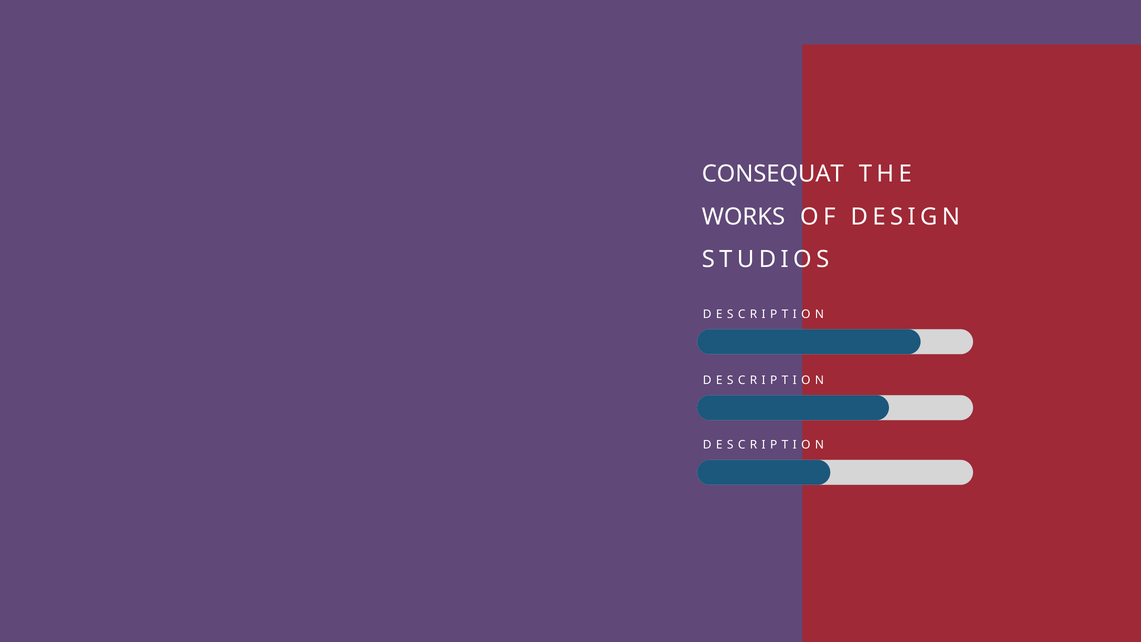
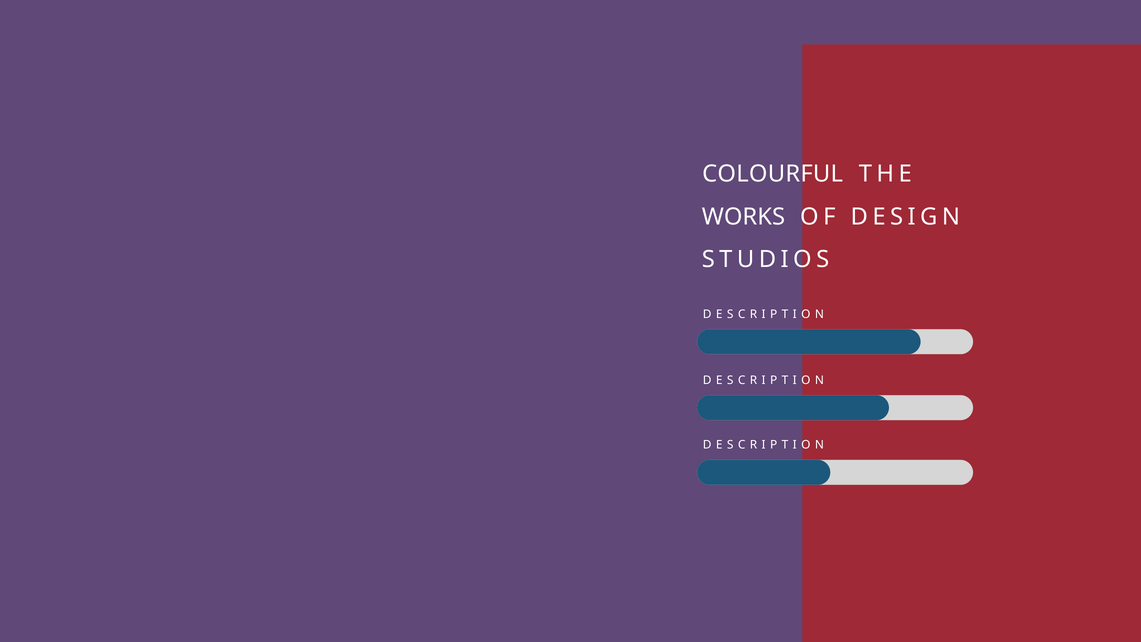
CONSEQUAT: CONSEQUAT -> COLOURFUL
